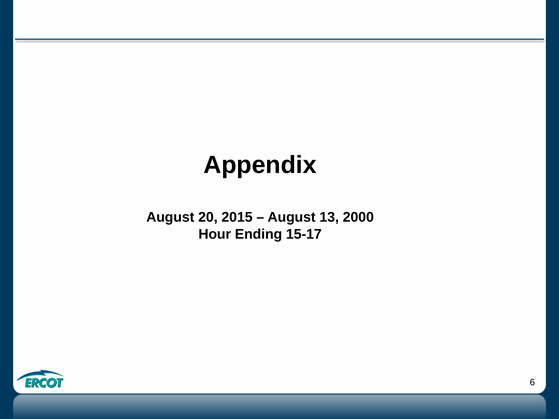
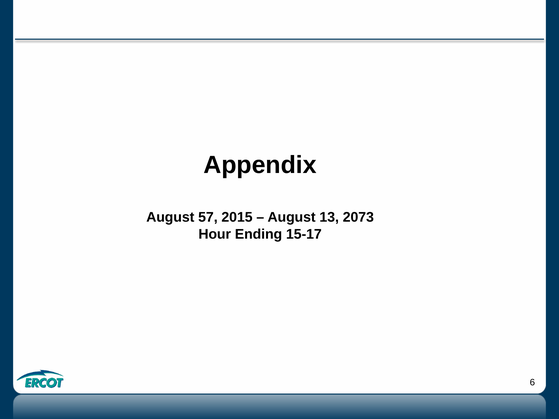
20: 20 -> 57
2000: 2000 -> 2073
